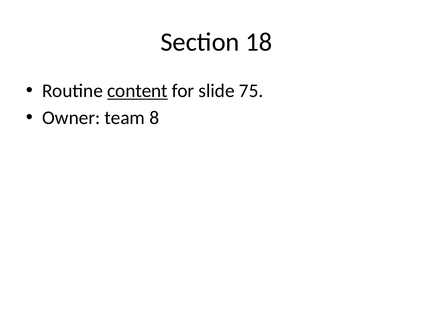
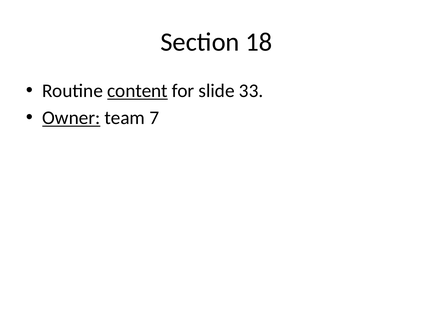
75: 75 -> 33
Owner underline: none -> present
8: 8 -> 7
